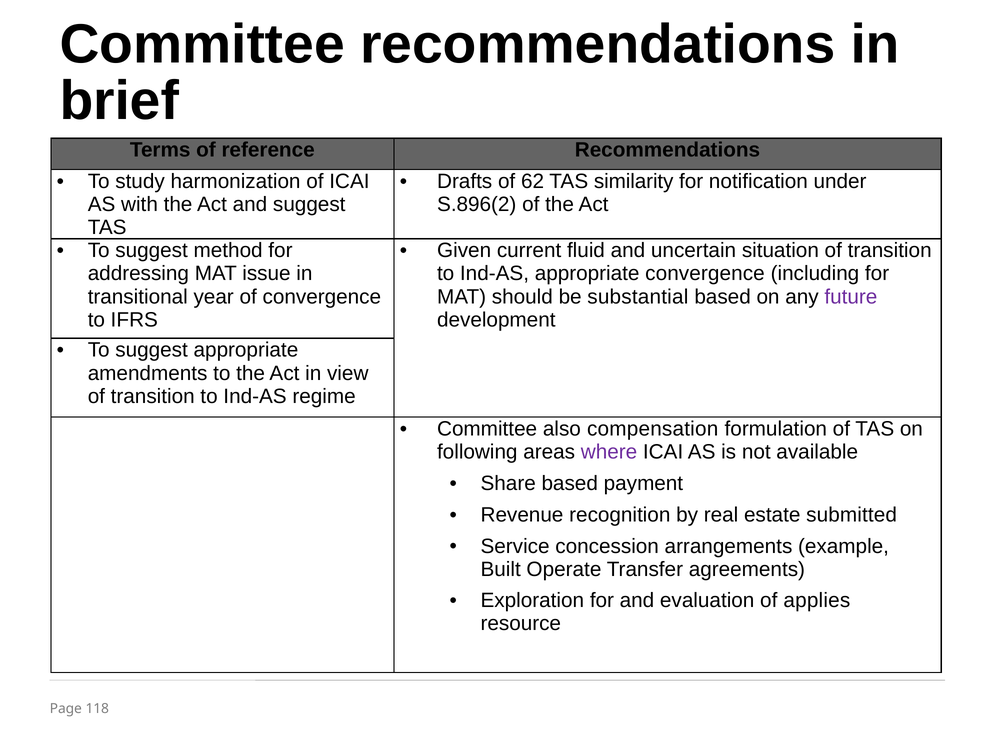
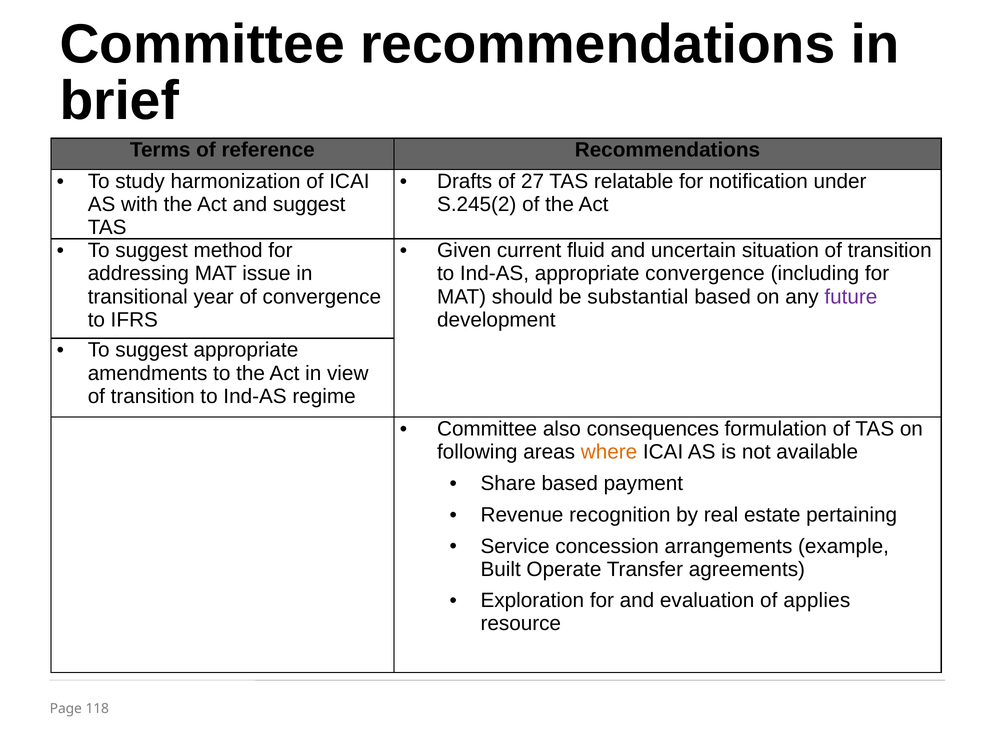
62: 62 -> 27
similarity: similarity -> relatable
S.896(2: S.896(2 -> S.245(2
compensation: compensation -> consequences
where colour: purple -> orange
submitted: submitted -> pertaining
